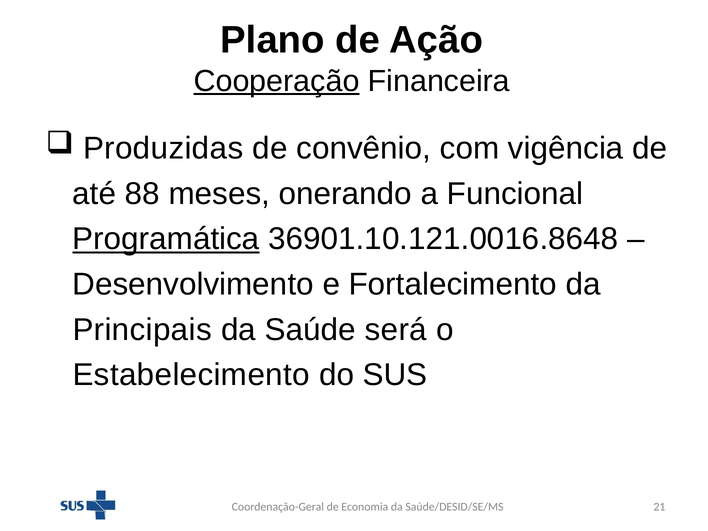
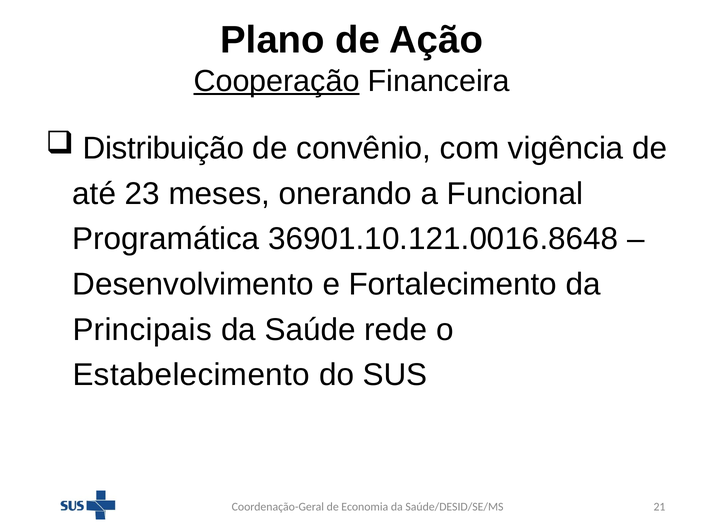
Produzidas: Produzidas -> Distribuição
88: 88 -> 23
Programática underline: present -> none
será: será -> rede
